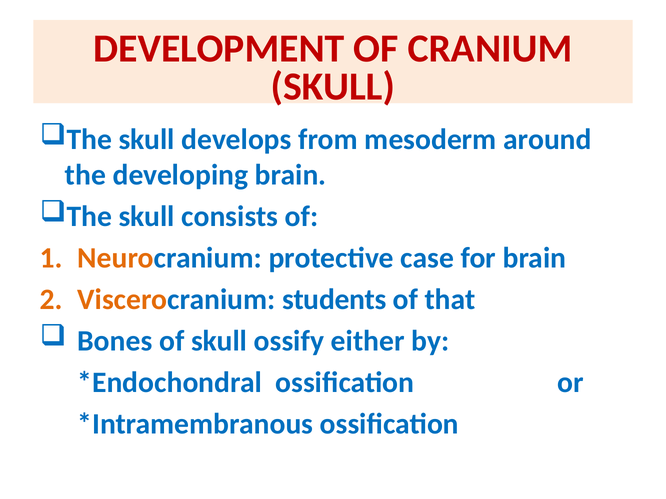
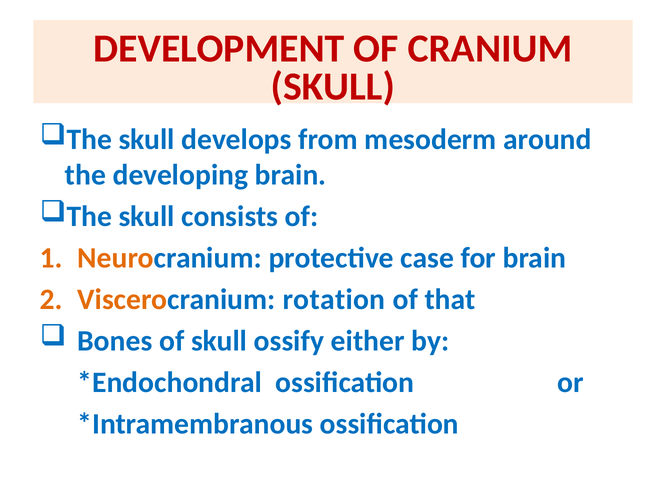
students: students -> rotation
